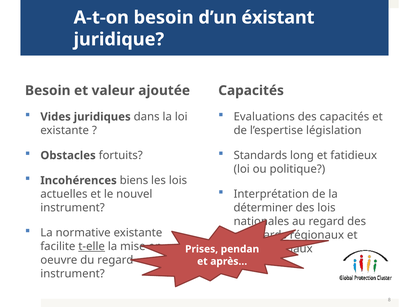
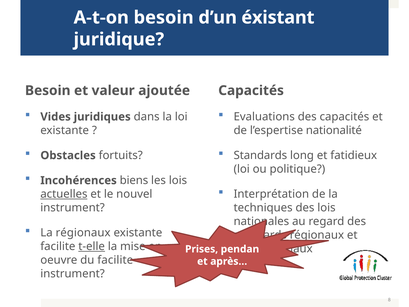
législation: législation -> nationalité
actuelles underline: none -> present
déterminer: déterminer -> techniques
La normative: normative -> régionaux
du regard: regard -> facilite
